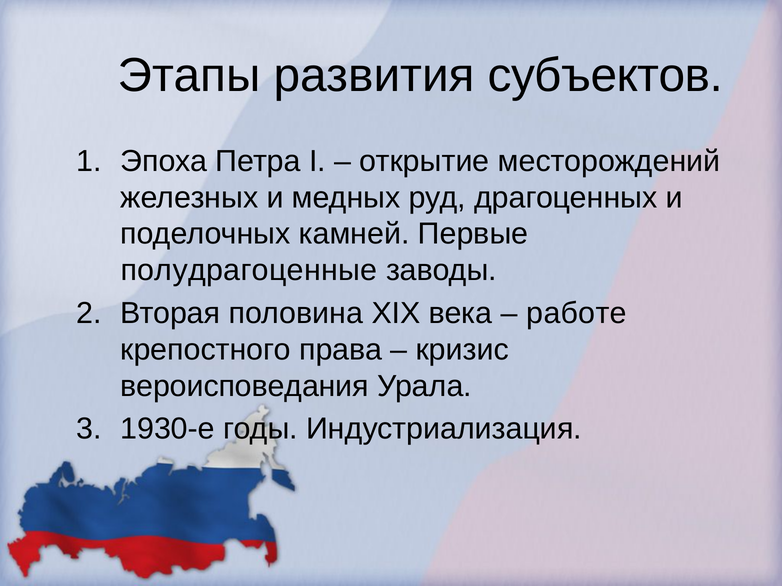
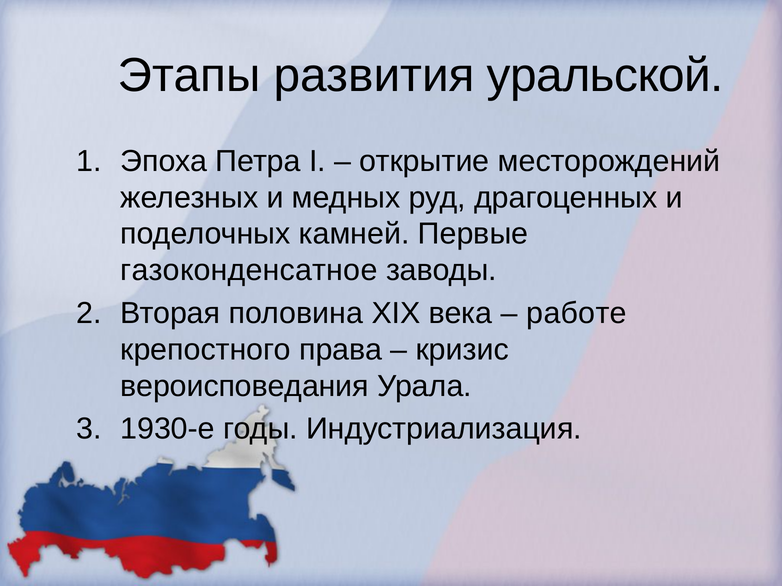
субъектов: субъектов -> уральской
полудрагоценные: полудрагоценные -> газоконденсатное
